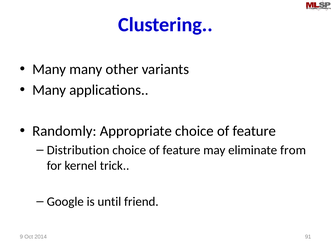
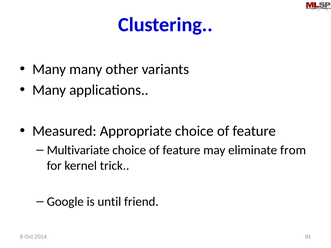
Randomly: Randomly -> Measured
Distribution: Distribution -> Multivariate
